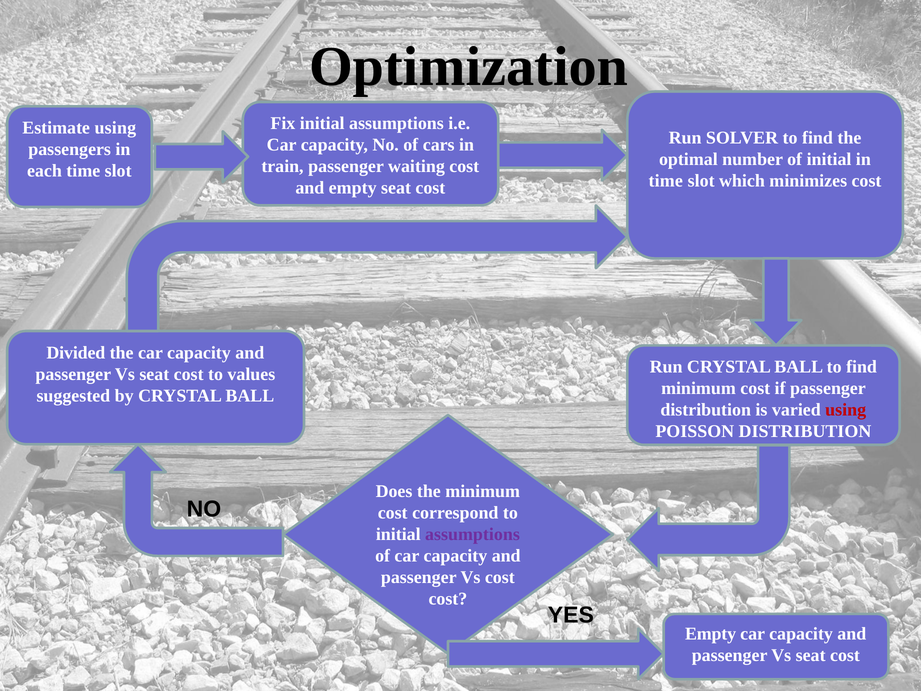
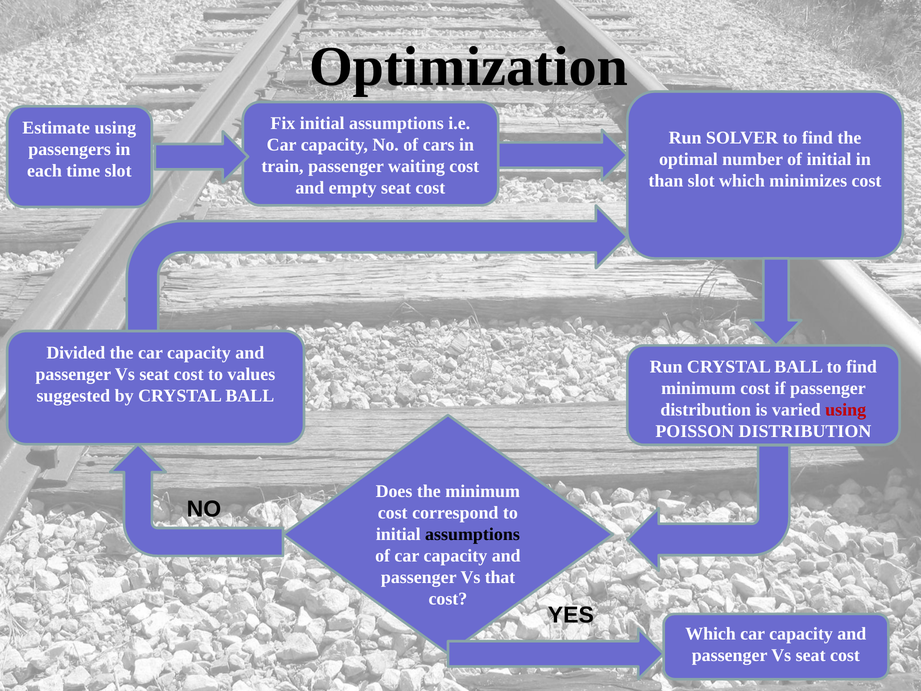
time at (666, 181): time -> than
assumptions at (472, 534) colour: purple -> black
Vs cost: cost -> that
Empty at (711, 633): Empty -> Which
